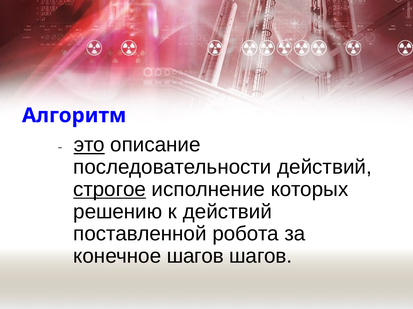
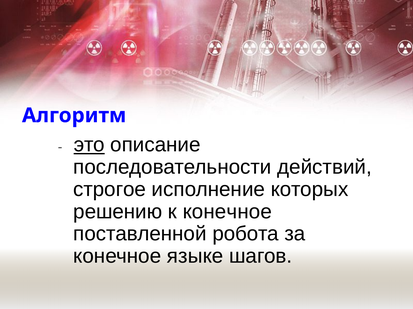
строгое underline: present -> none
к действий: действий -> конечное
конечное шагов: шагов -> языке
